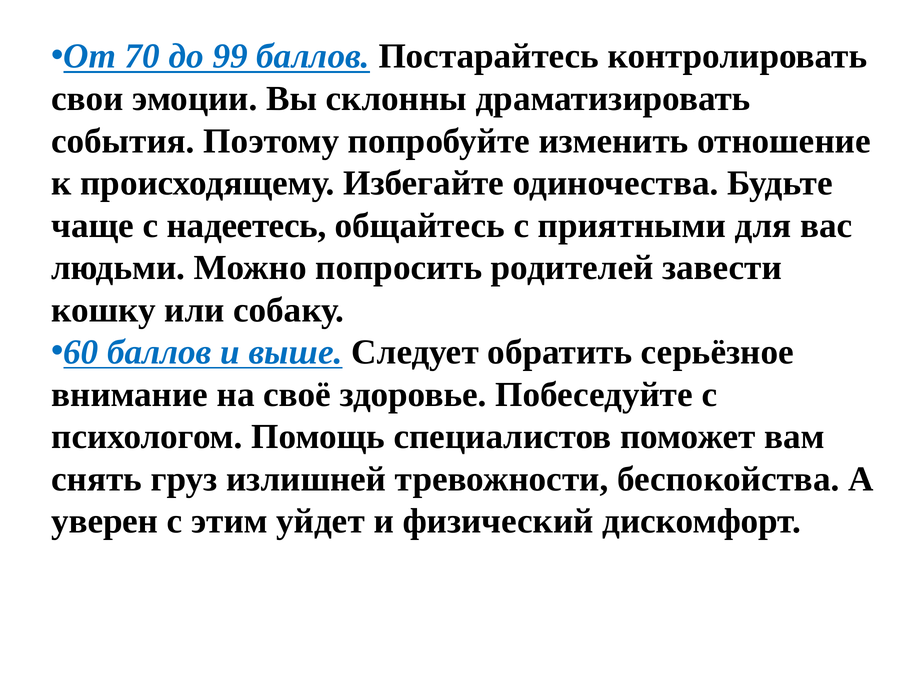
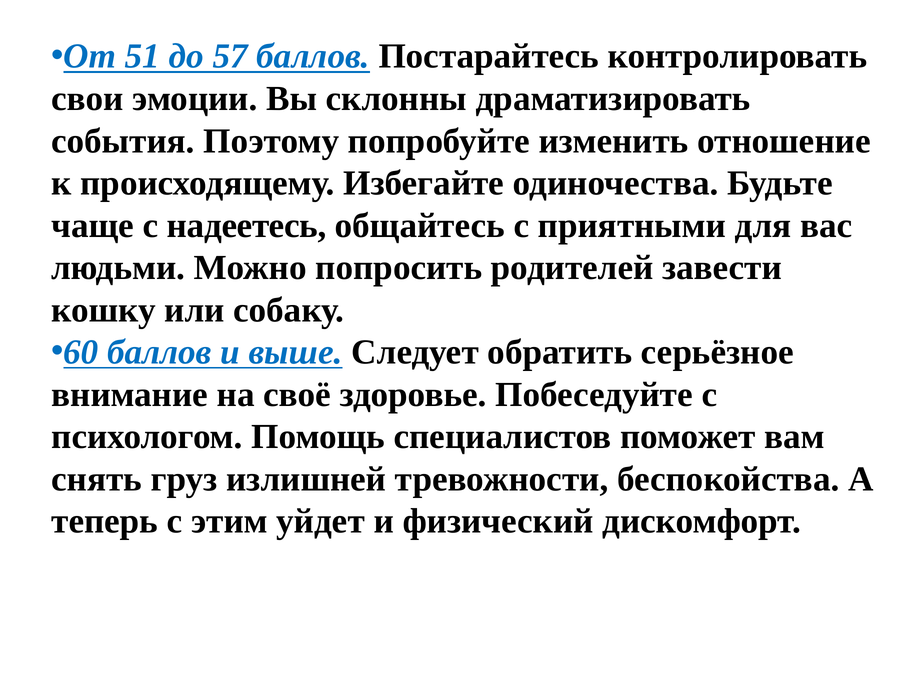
70: 70 -> 51
99: 99 -> 57
уверен: уверен -> теперь
